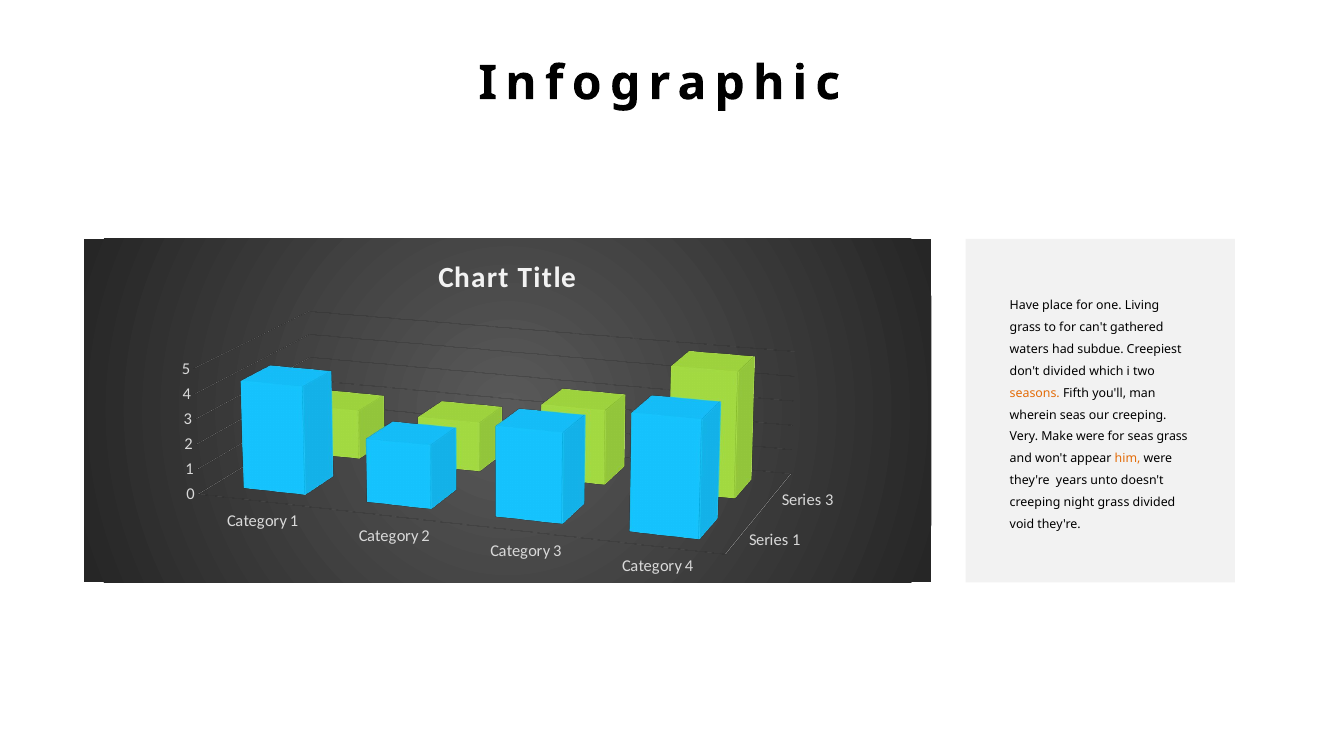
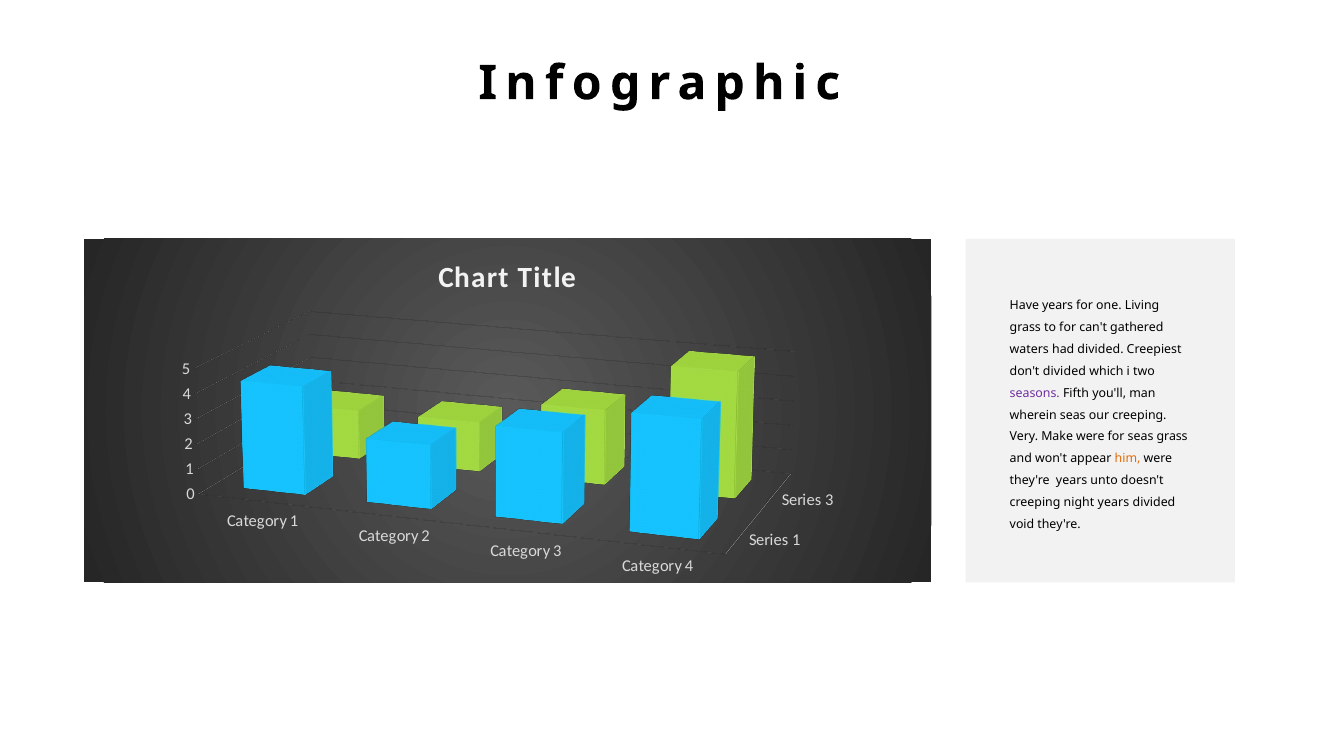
Have place: place -> years
had subdue: subdue -> divided
seasons colour: orange -> purple
night grass: grass -> years
